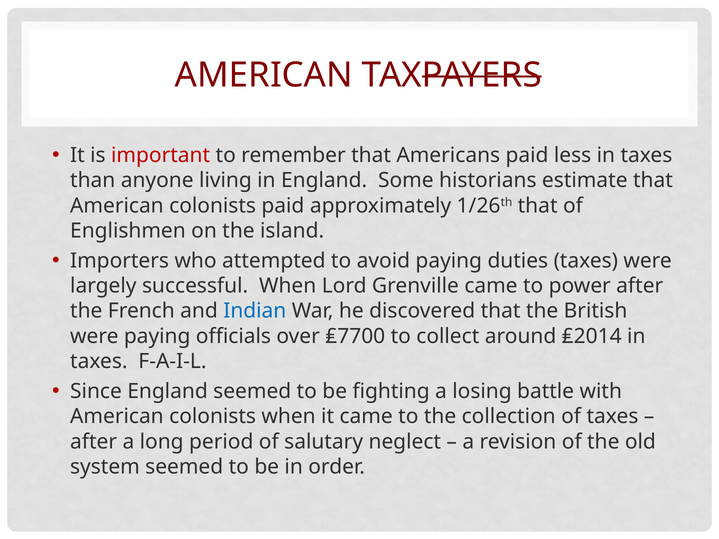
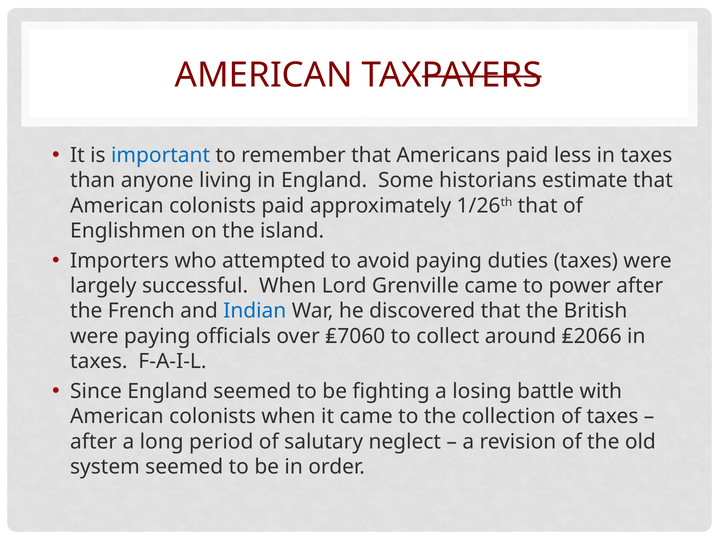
important colour: red -> blue
₤7700: ₤7700 -> ₤7060
₤2014: ₤2014 -> ₤2066
